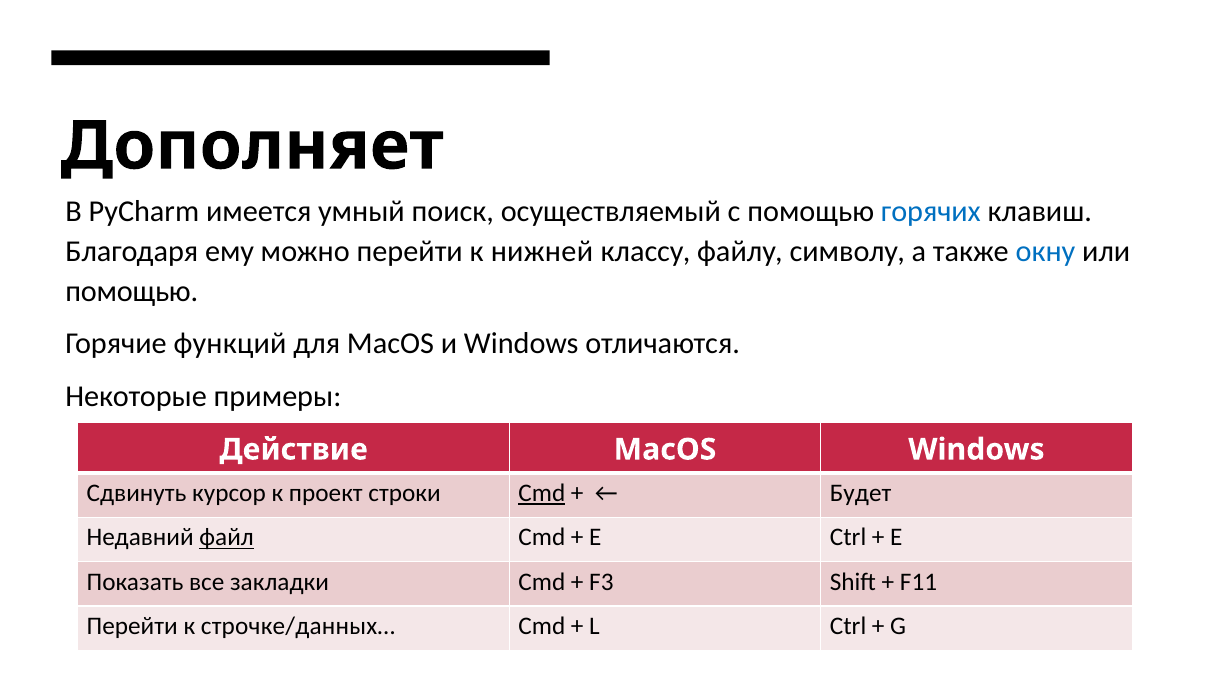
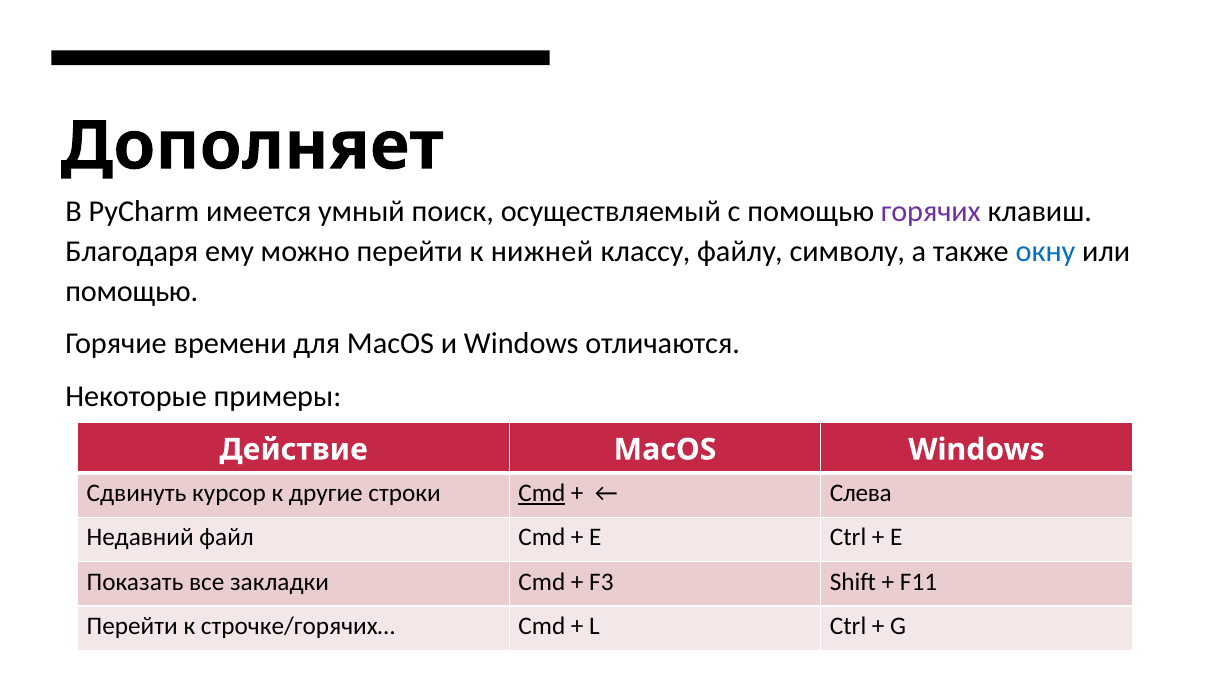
горячих colour: blue -> purple
функций: функций -> времени
проект: проект -> другие
Будет: Будет -> Слева
файл underline: present -> none
строчке/данных…: строчке/данных… -> строчке/горячих…
